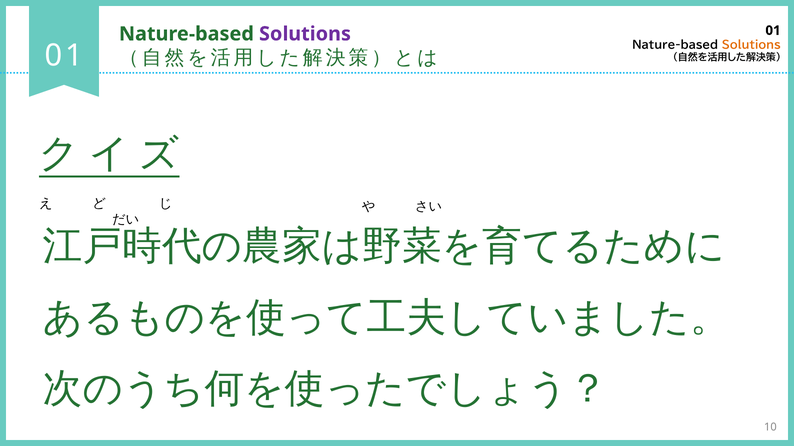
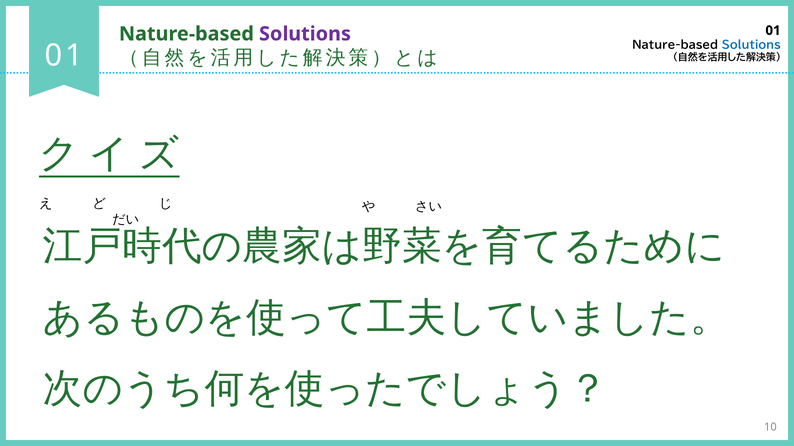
Solutions at (751, 45) colour: orange -> blue
